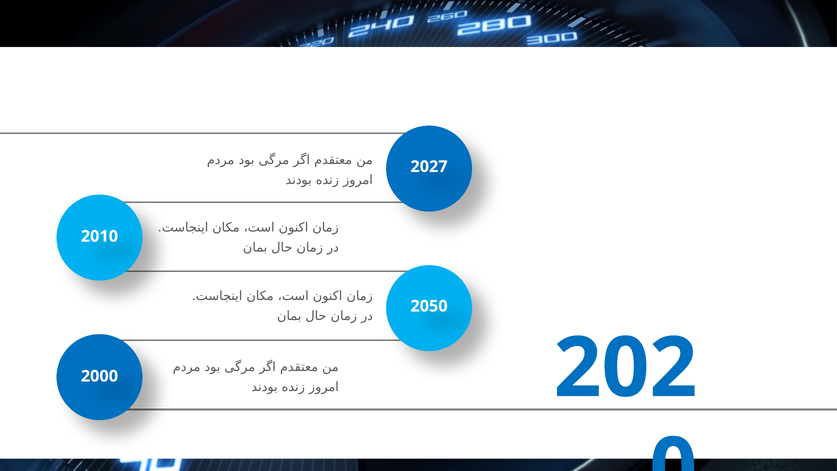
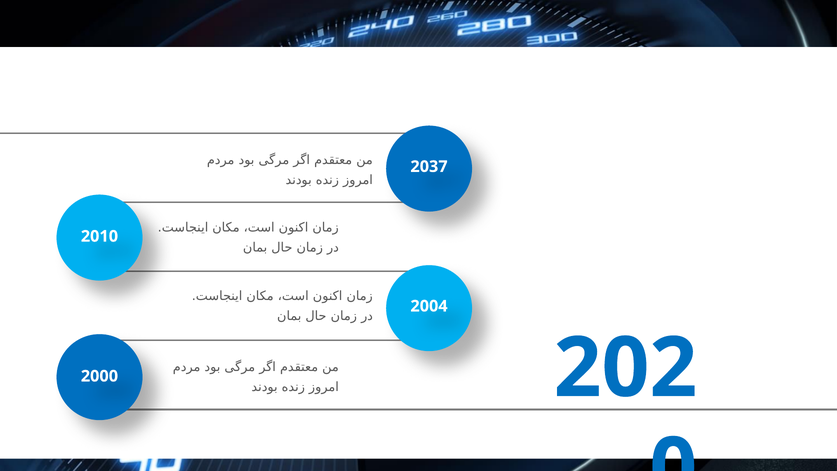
2027: 2027 -> 2037
2050: 2050 -> 2004
